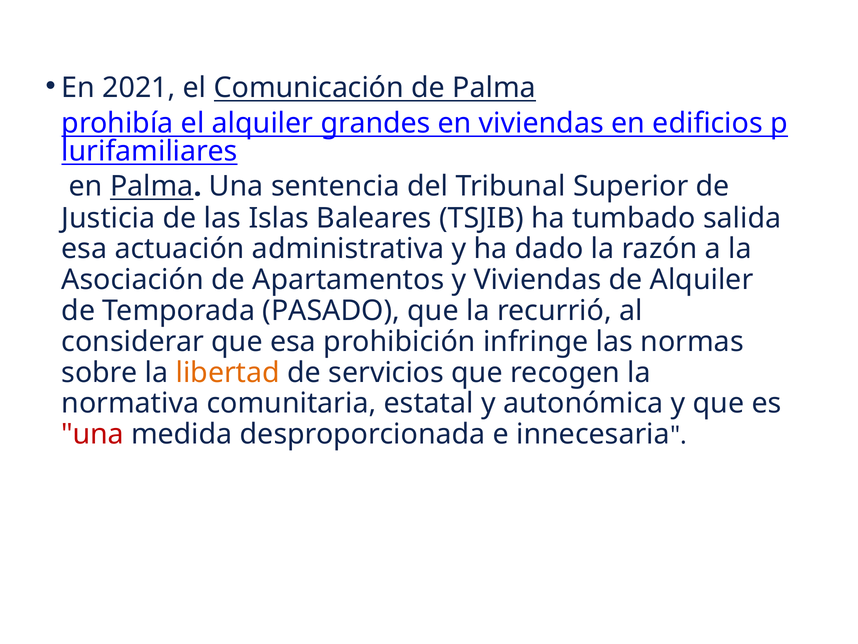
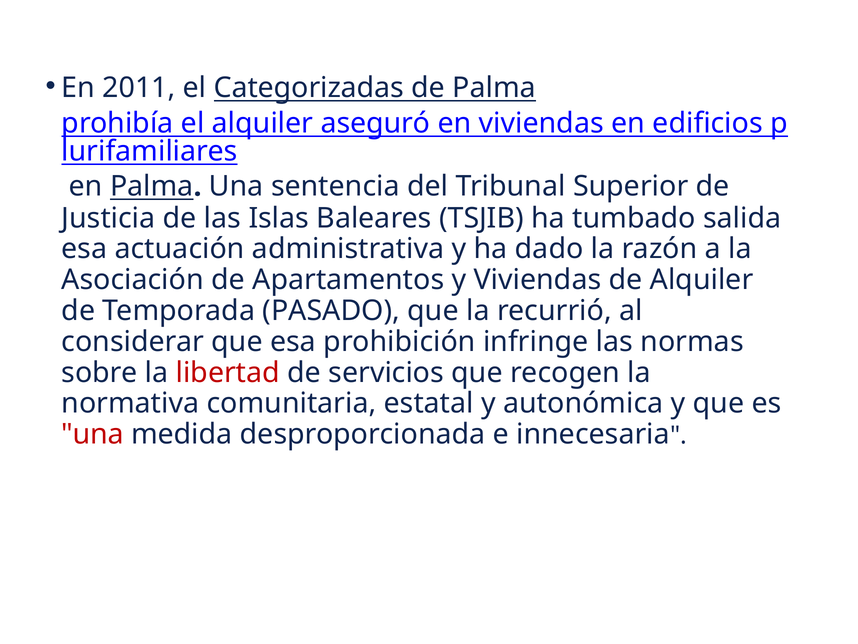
2021: 2021 -> 2011
Comunicación: Comunicación -> Categorizadas
grandes: grandes -> aseguró
libertad colour: orange -> red
